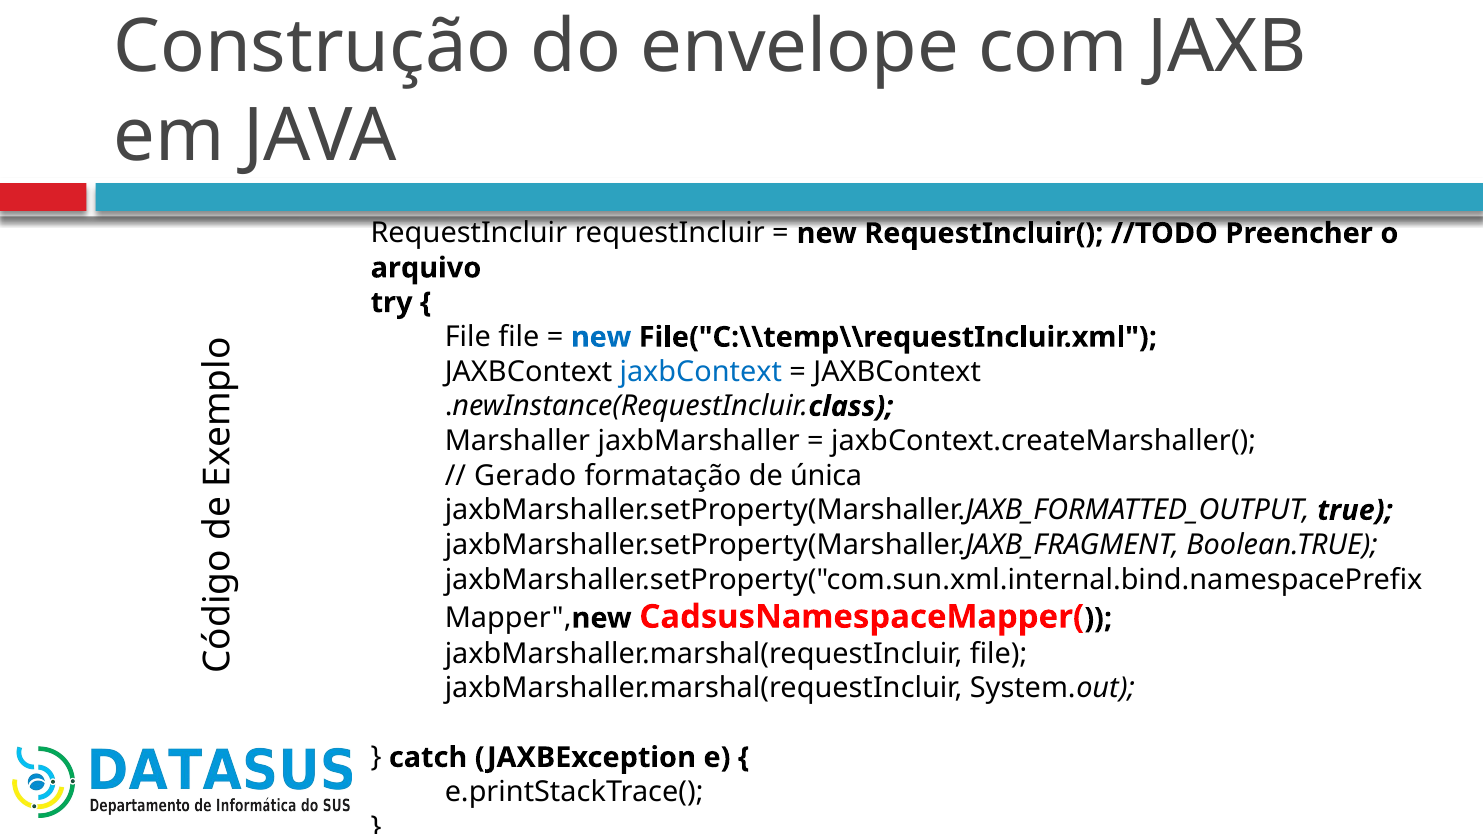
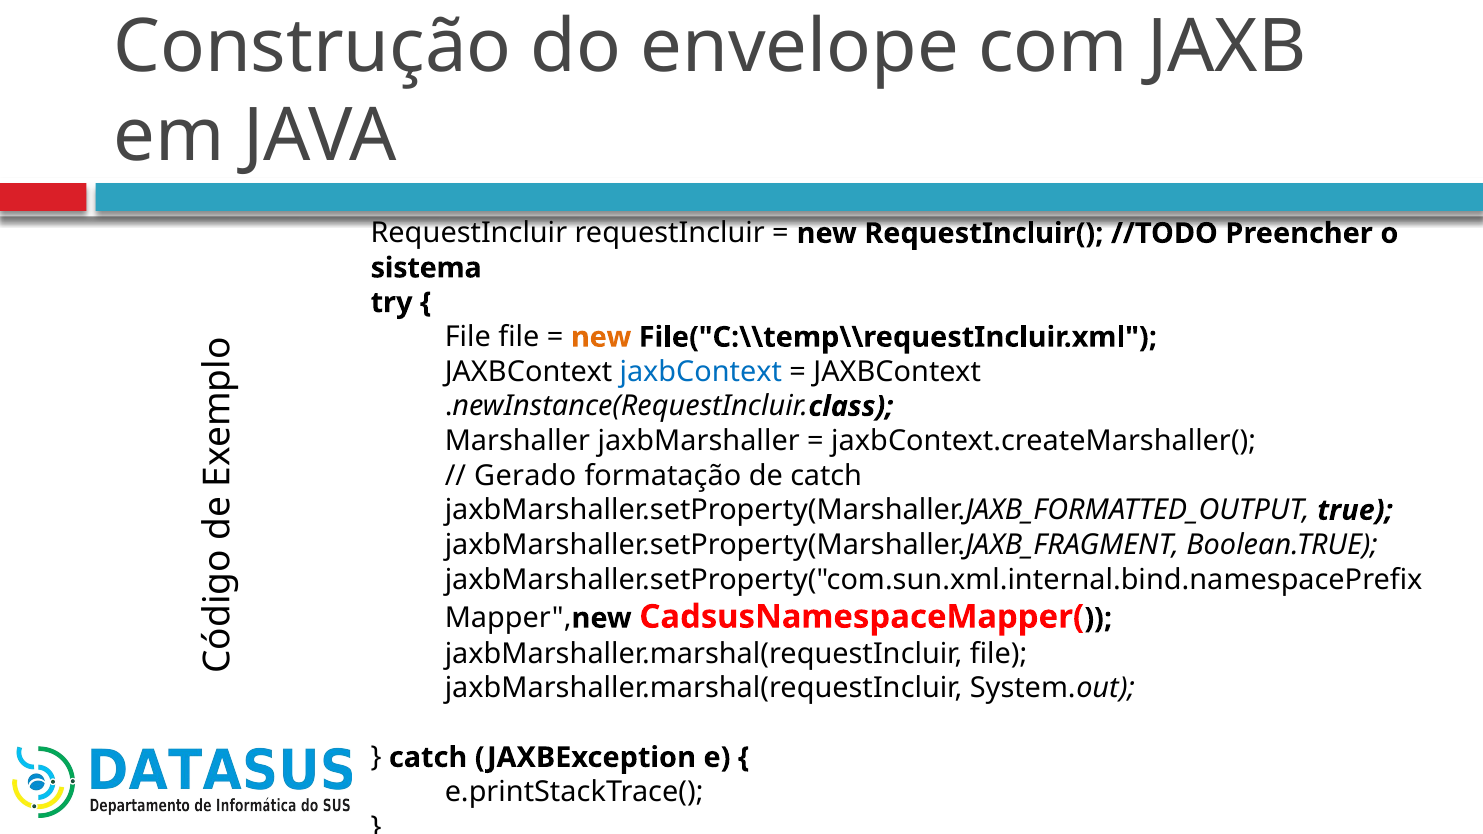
arquivo: arquivo -> sistema
new at (601, 337) colour: blue -> orange
de única: única -> catch
